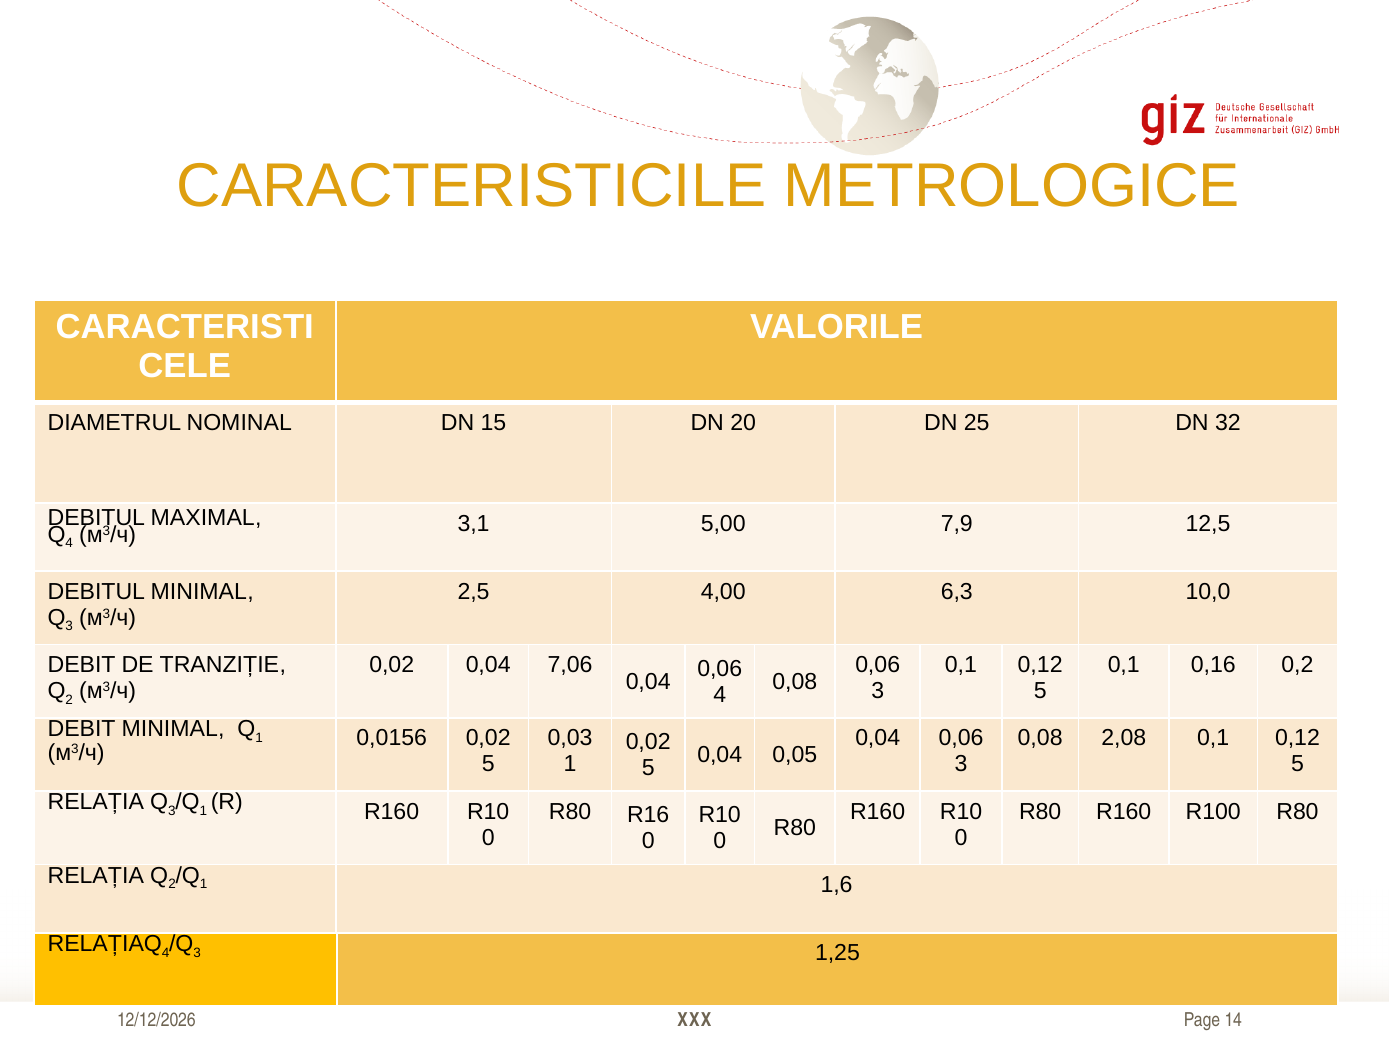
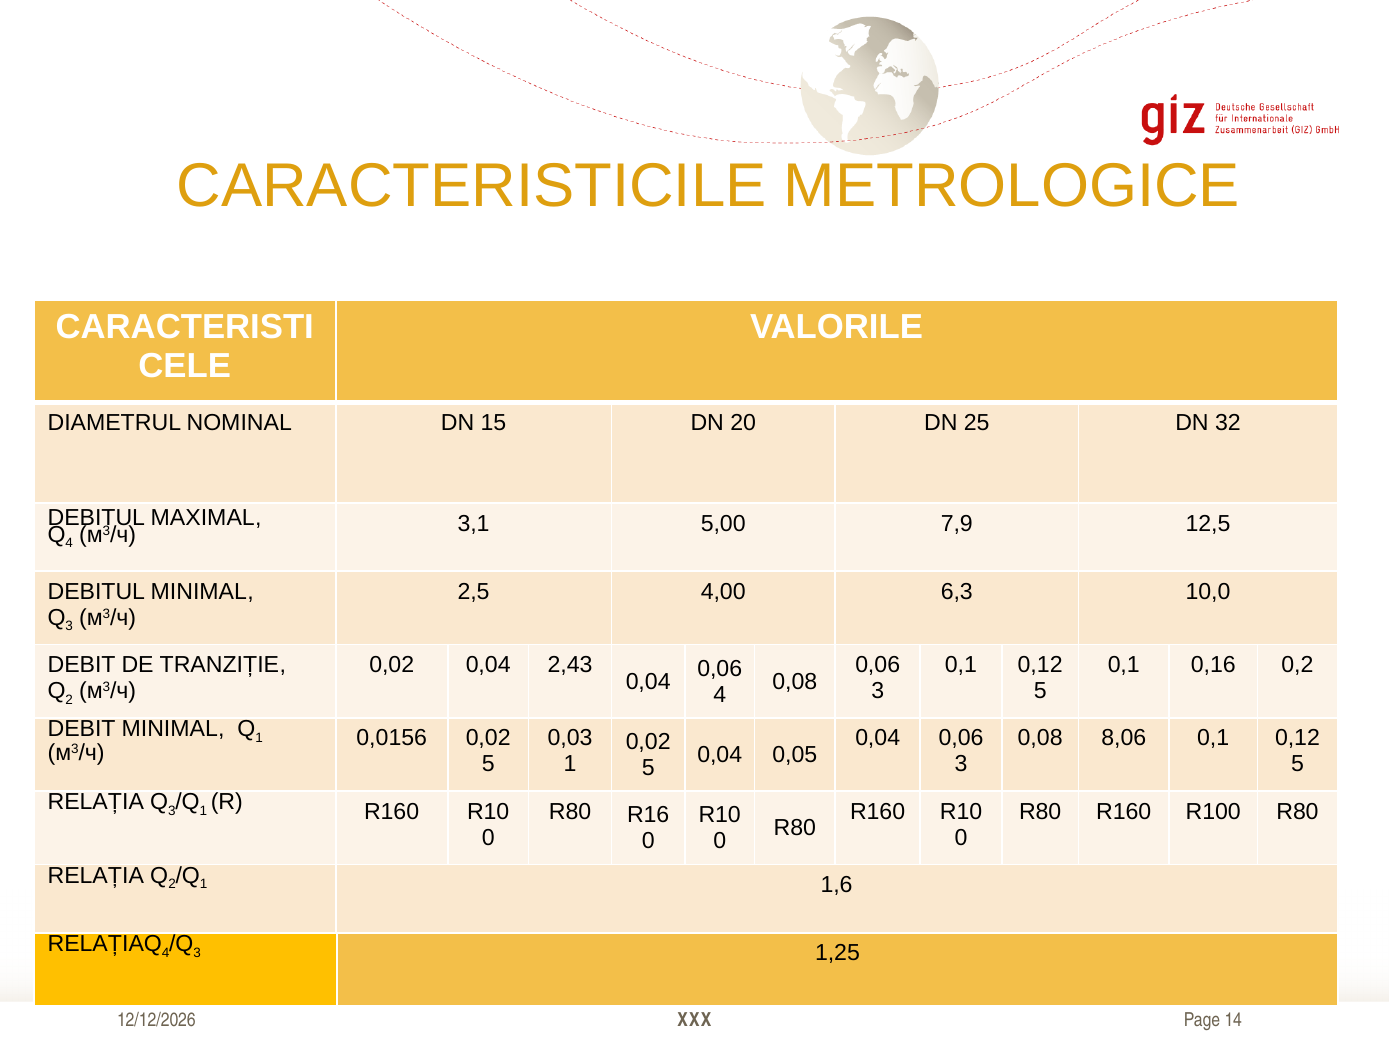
7,06: 7,06 -> 2,43
2,08: 2,08 -> 8,06
